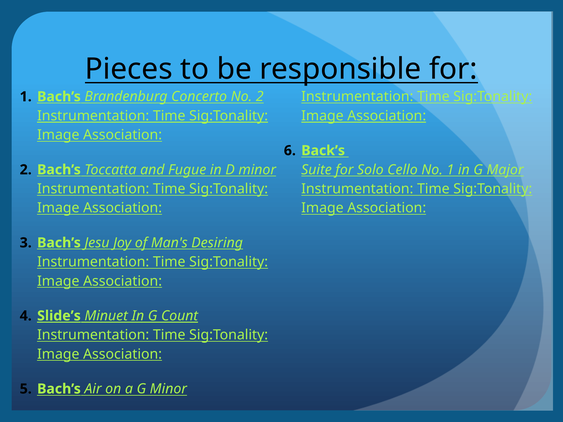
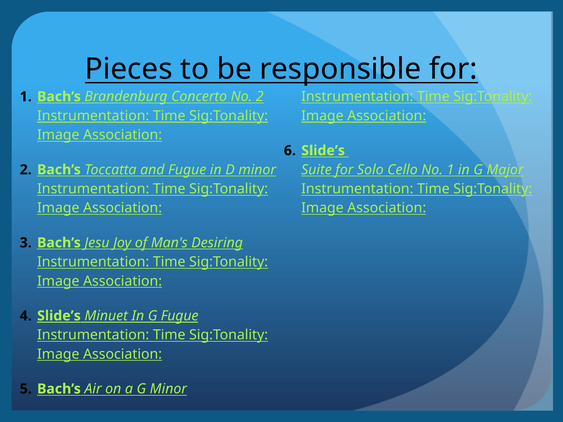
Back’s at (323, 151): Back’s -> Slide’s
G Count: Count -> Fugue
